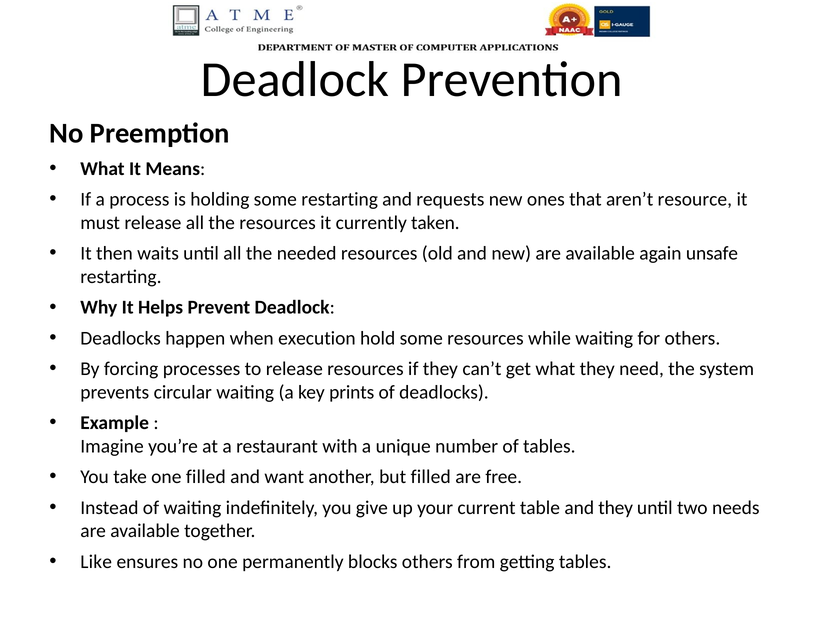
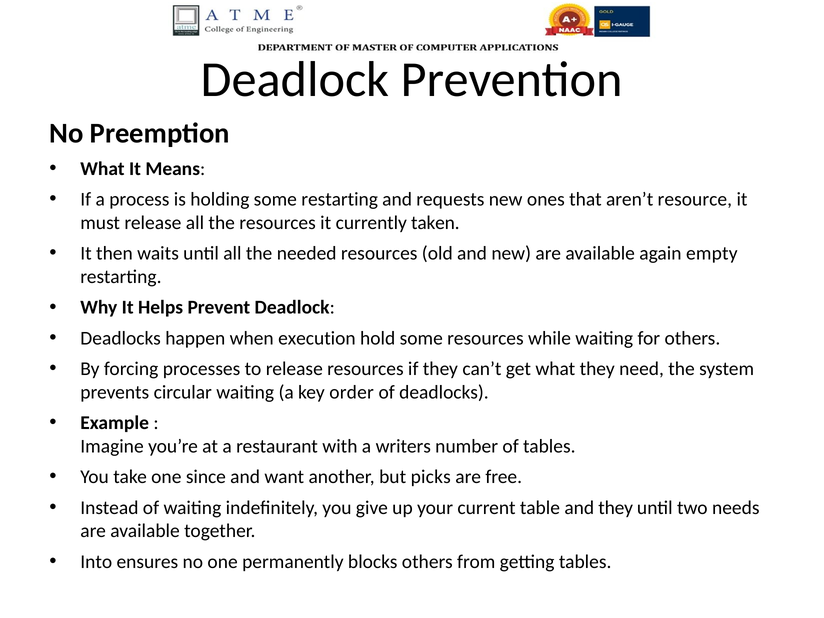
unsafe: unsafe -> empty
prints: prints -> order
unique: unique -> writers
one filled: filled -> since
but filled: filled -> picks
Like: Like -> Into
